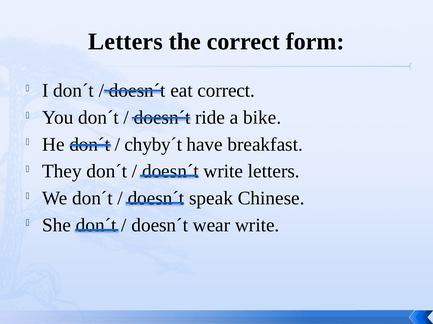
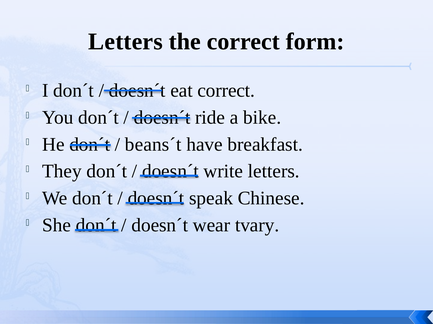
chyby´t: chyby´t -> beans´t
wear write: write -> tvary
